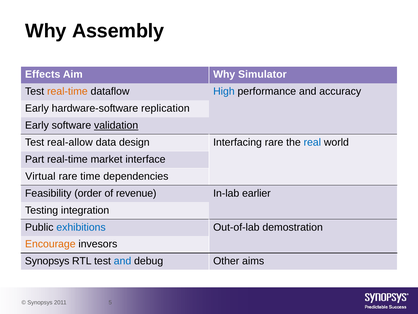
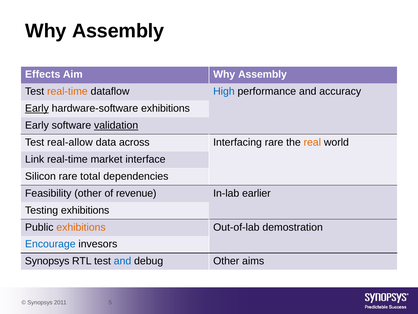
Aim Why Simulator: Simulator -> Assembly
Early at (37, 108) underline: none -> present
hardware-software replication: replication -> exhibitions
design: design -> across
real colour: blue -> orange
Part: Part -> Link
Virtual: Virtual -> Silicon
time: time -> total
Feasibility order: order -> other
Testing integration: integration -> exhibitions
exhibitions at (81, 227) colour: blue -> orange
Encourage colour: orange -> blue
